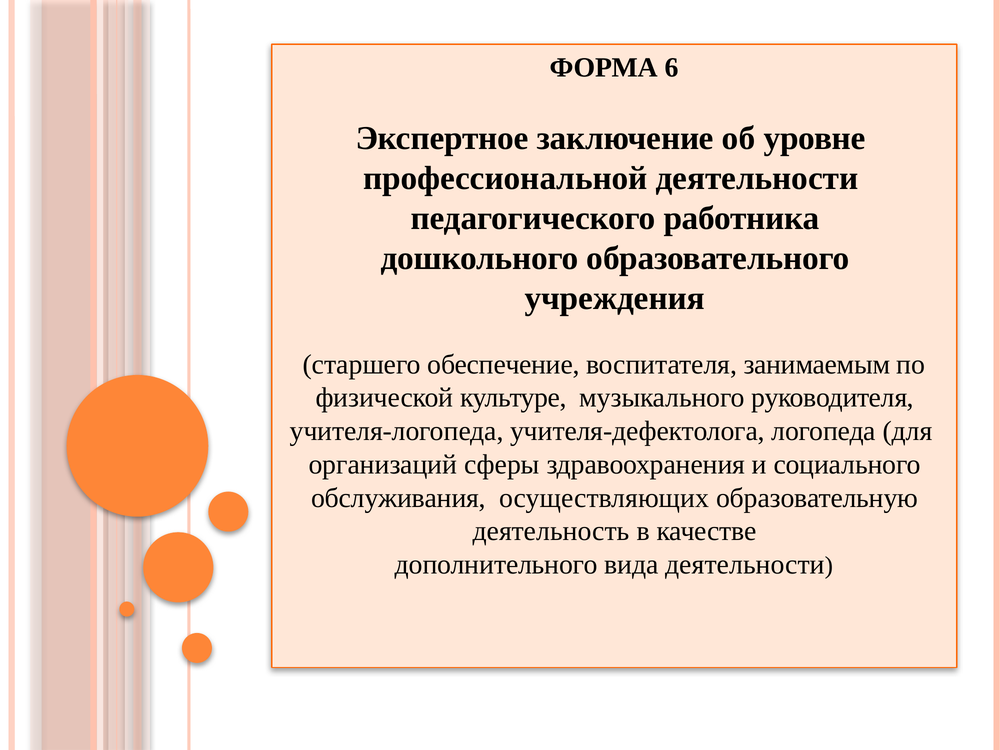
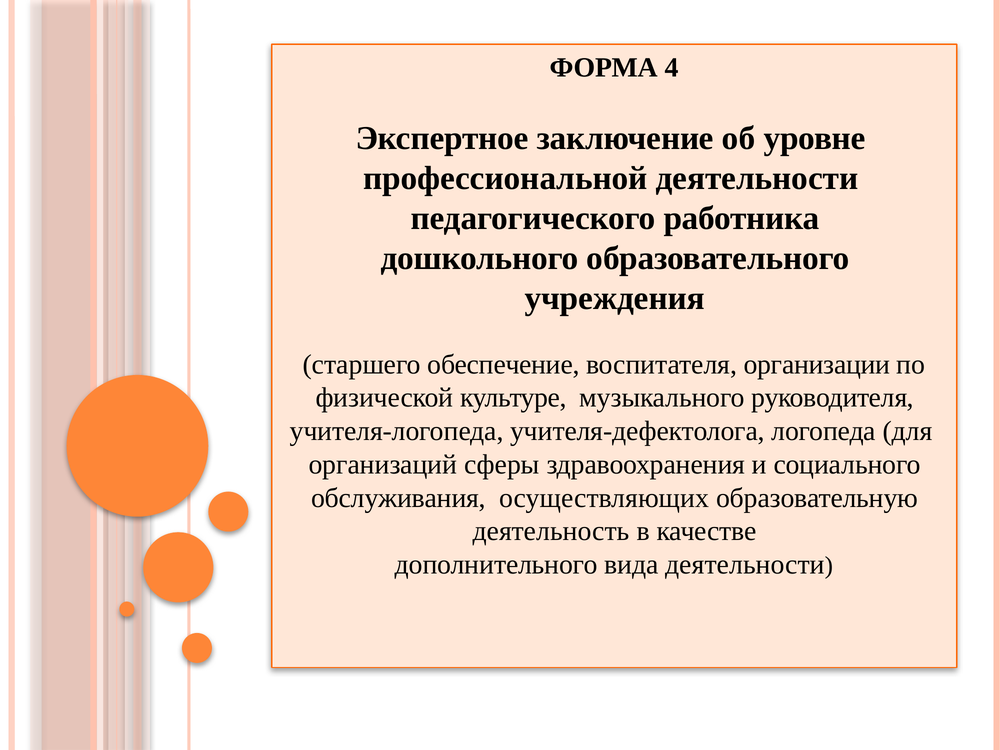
6: 6 -> 4
занимаемым: занимаемым -> организации
